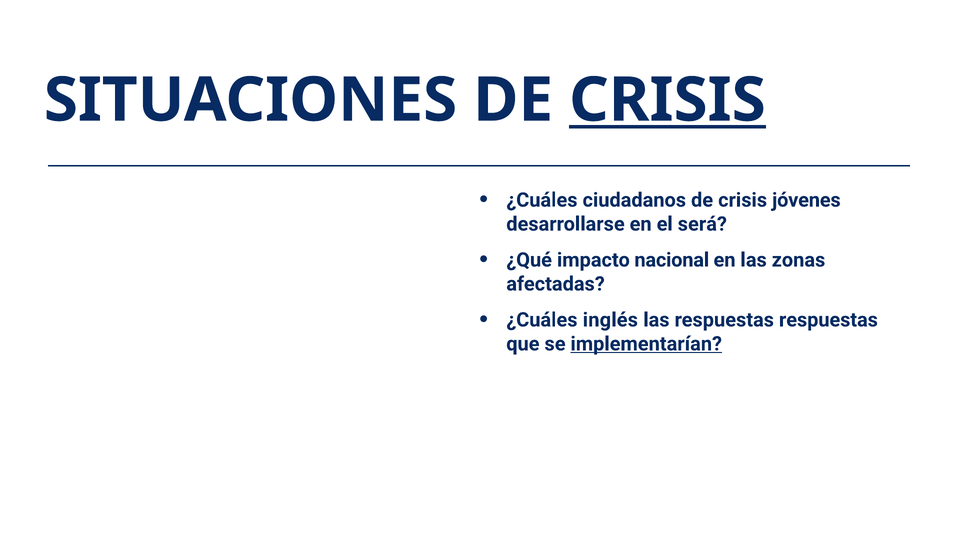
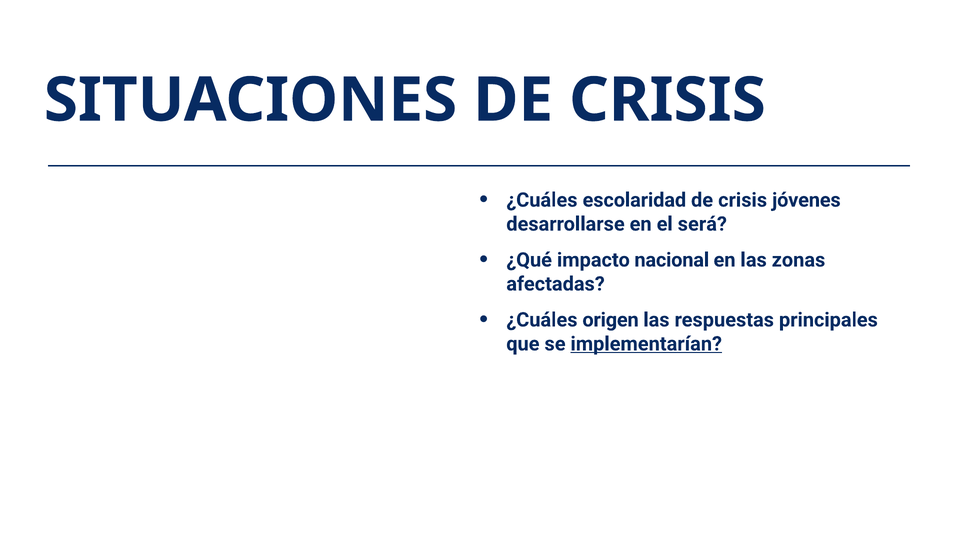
CRISIS at (667, 100) underline: present -> none
ciudadanos: ciudadanos -> escolaridad
inglés: inglés -> origen
respuestas respuestas: respuestas -> principales
